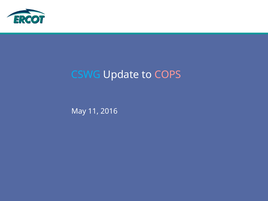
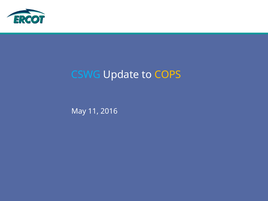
COPS colour: pink -> yellow
